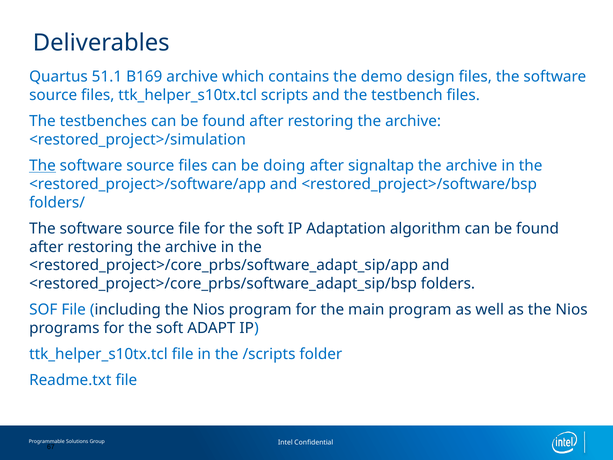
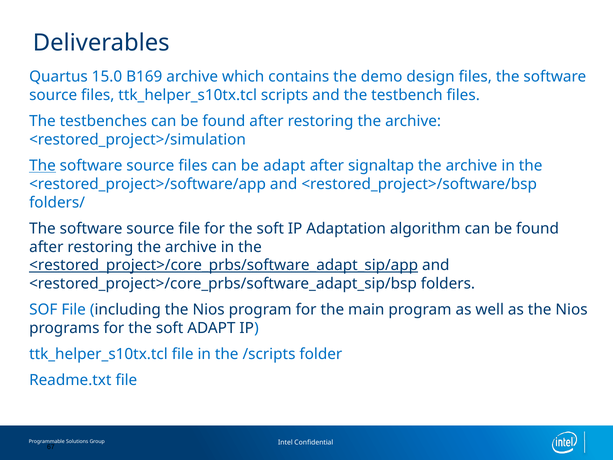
51.1: 51.1 -> 15.0
be doing: doing -> adapt
<restored_project>/core_prbs/software_adapt_sip/app underline: none -> present
